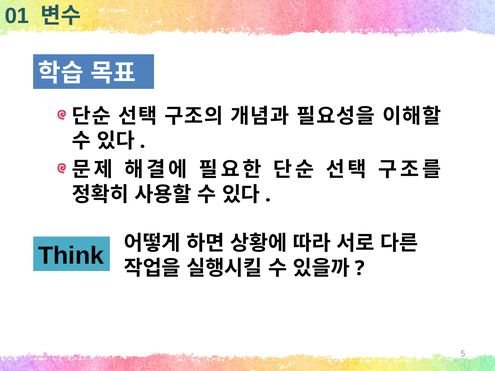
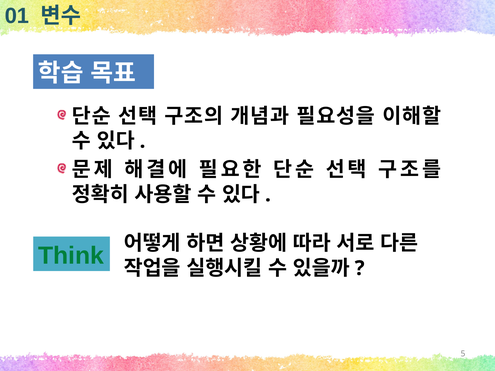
Think colour: black -> green
